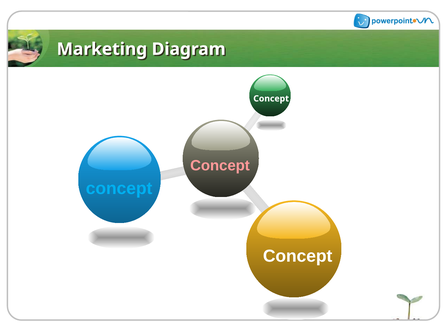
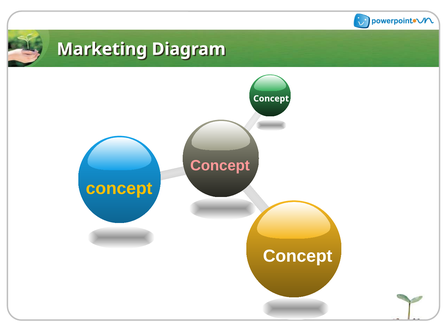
concept at (119, 189) colour: light blue -> yellow
